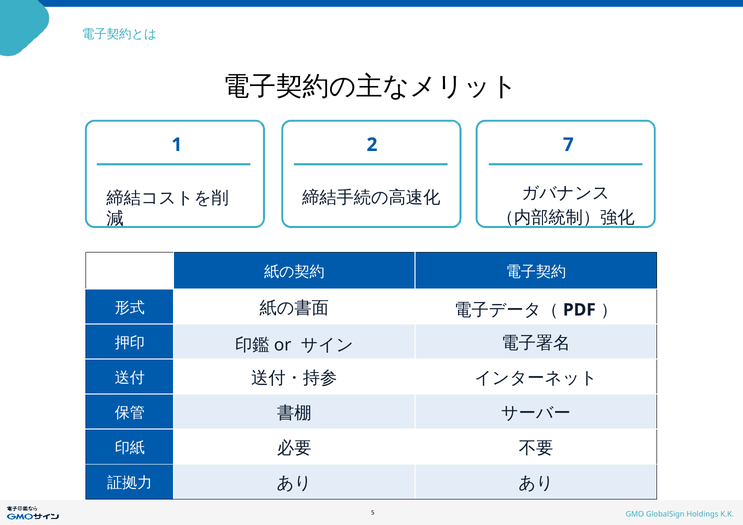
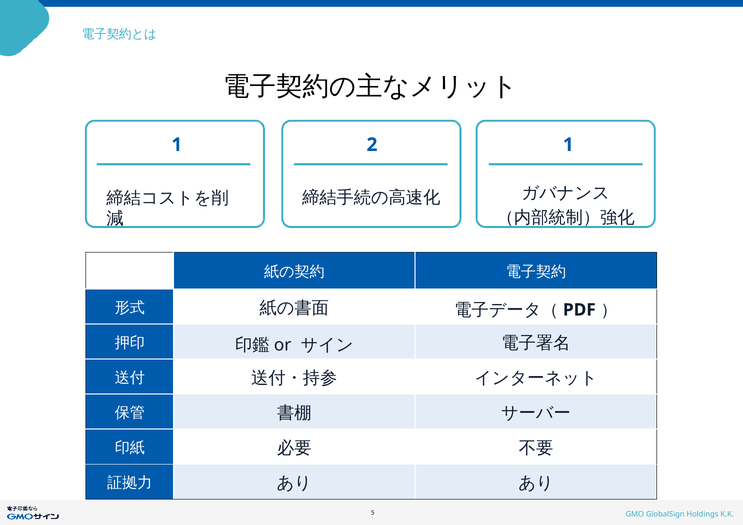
7 at (568, 145): 7 -> 1
